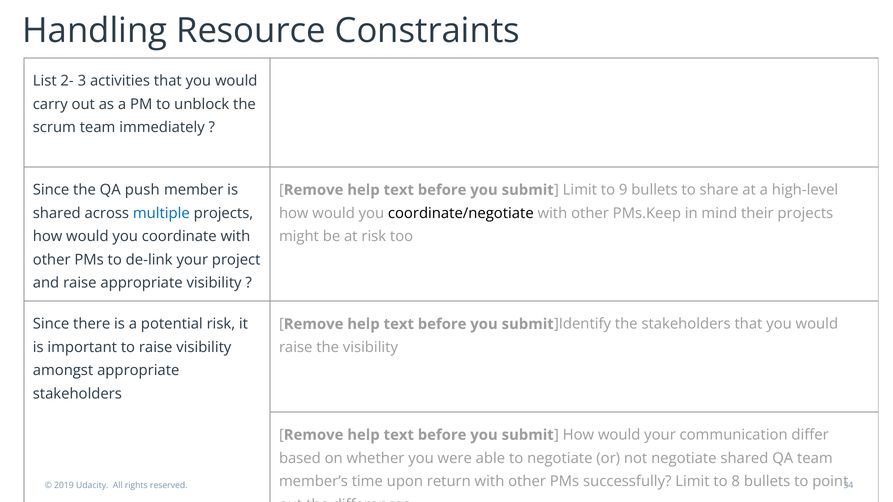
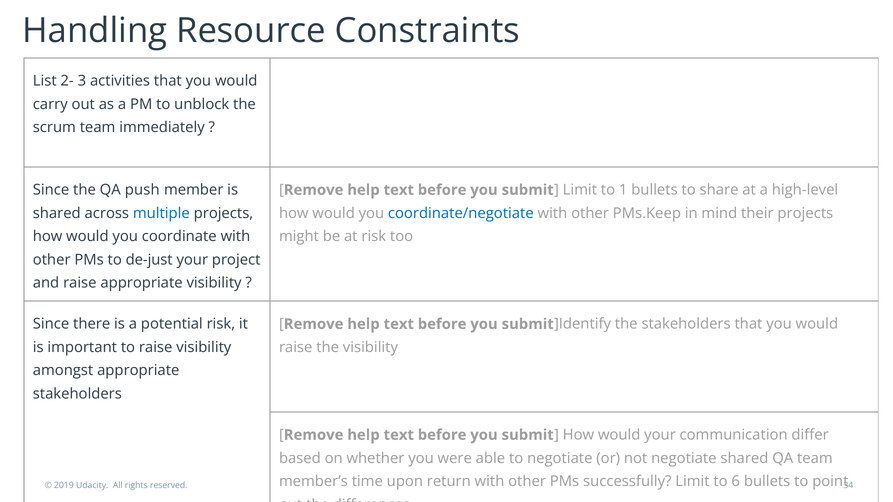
9: 9 -> 1
coordinate/negotiate colour: black -> blue
de-link: de-link -> de-just
8: 8 -> 6
